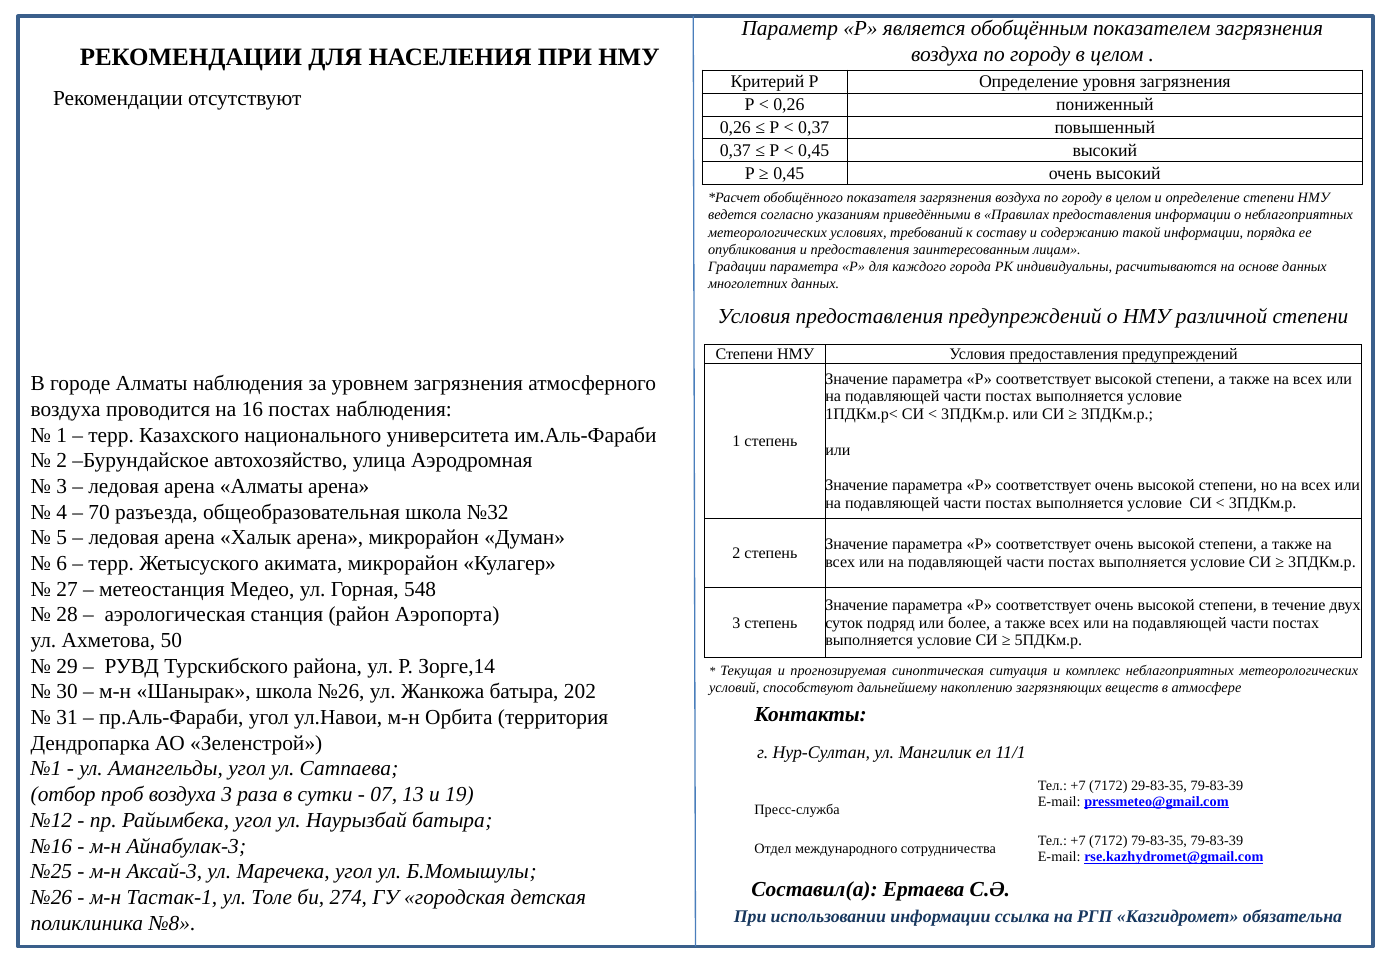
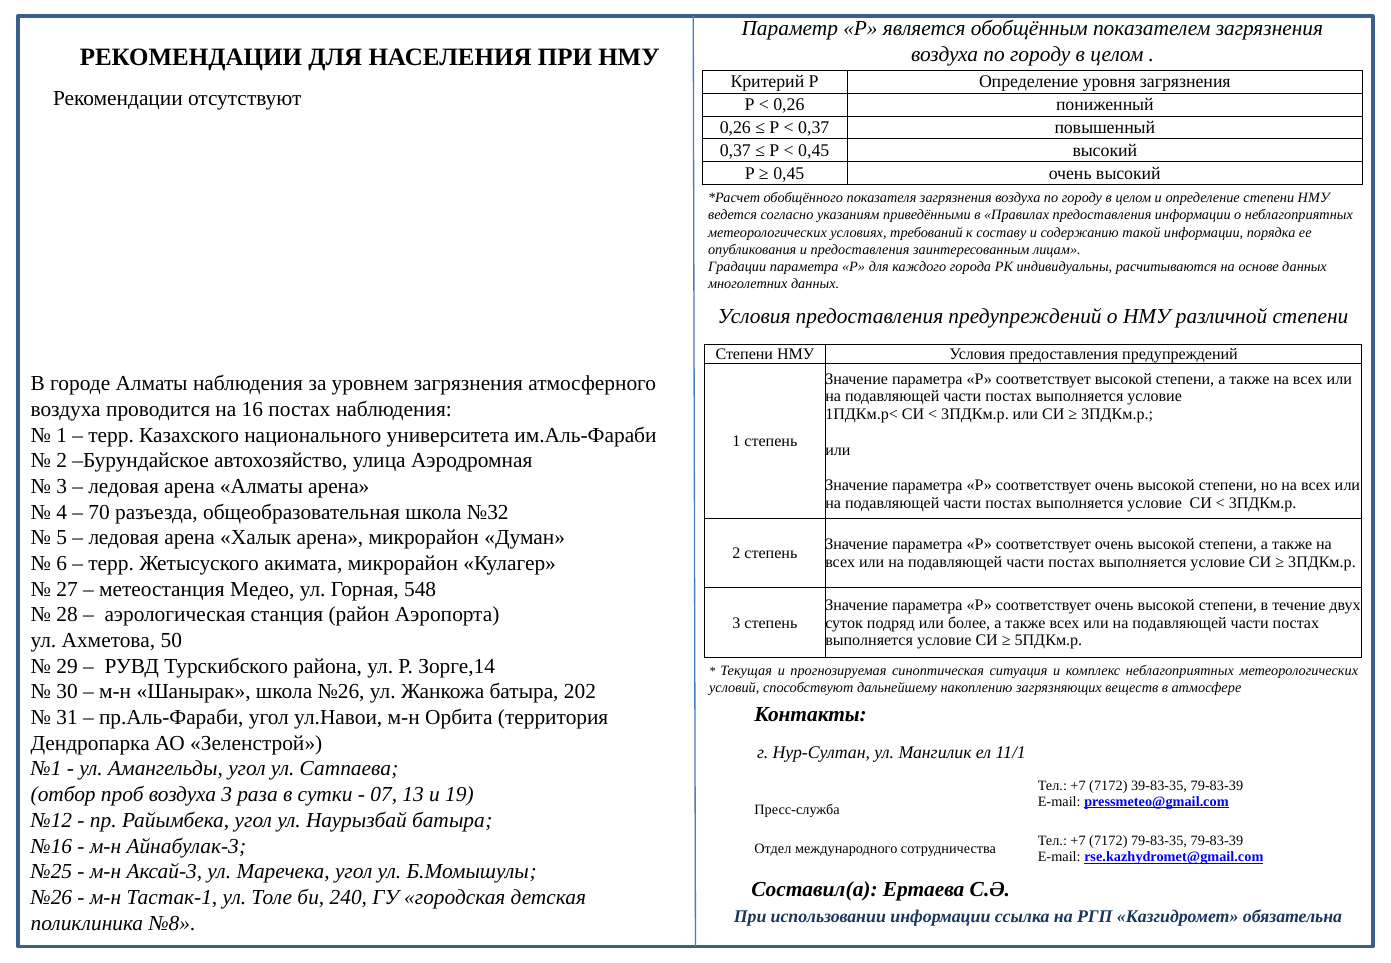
29-83-35: 29-83-35 -> 39-83-35
274: 274 -> 240
